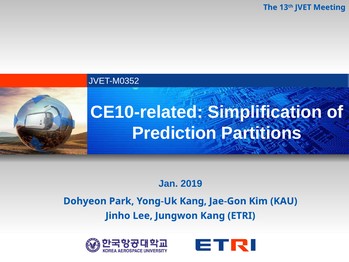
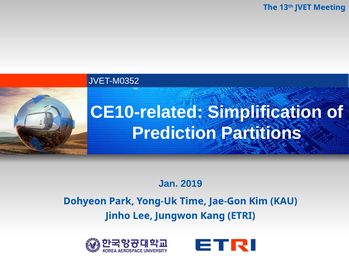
Yong-Uk Kang: Kang -> Time
